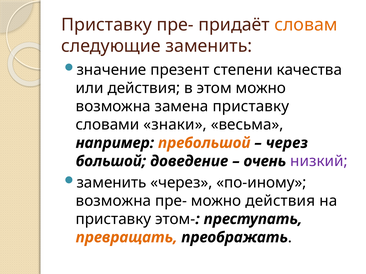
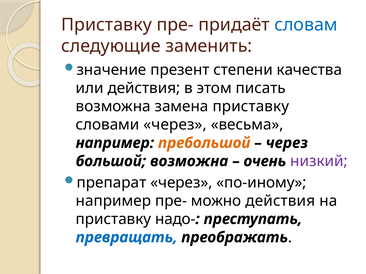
словам colour: orange -> blue
этом можно: можно -> писать
словами знаки: знаки -> через
большой доведение: доведение -> возможна
заменить at (112, 183): заменить -> препарат
возможна at (113, 201): возможна -> например
этом-: этом- -> надо-
превращать colour: orange -> blue
